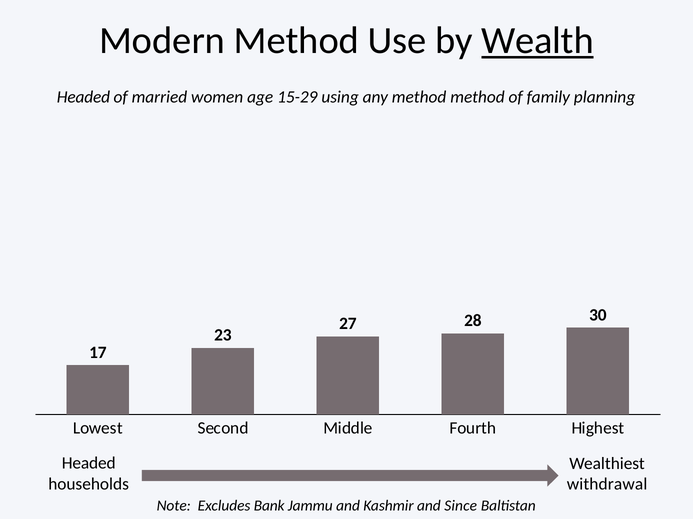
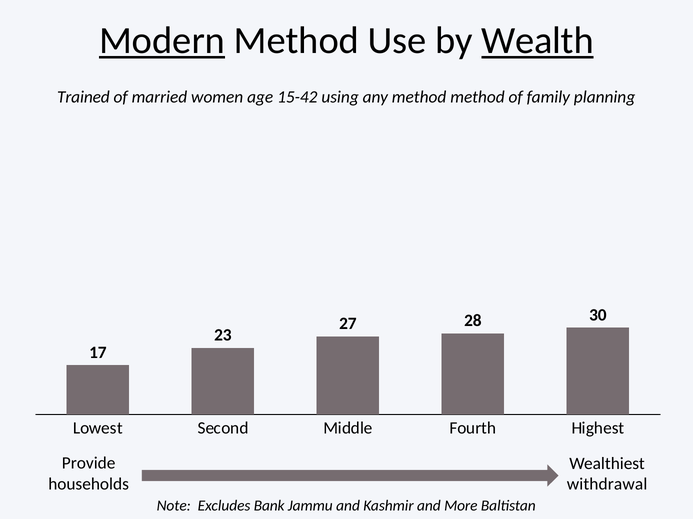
Modern underline: none -> present
Headed at (83, 97): Headed -> Trained
15-29: 15-29 -> 15-42
Headed at (89, 464): Headed -> Provide
Since: Since -> More
